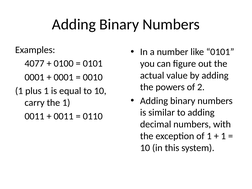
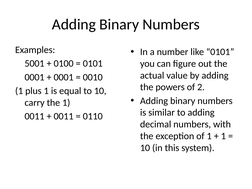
4077: 4077 -> 5001
